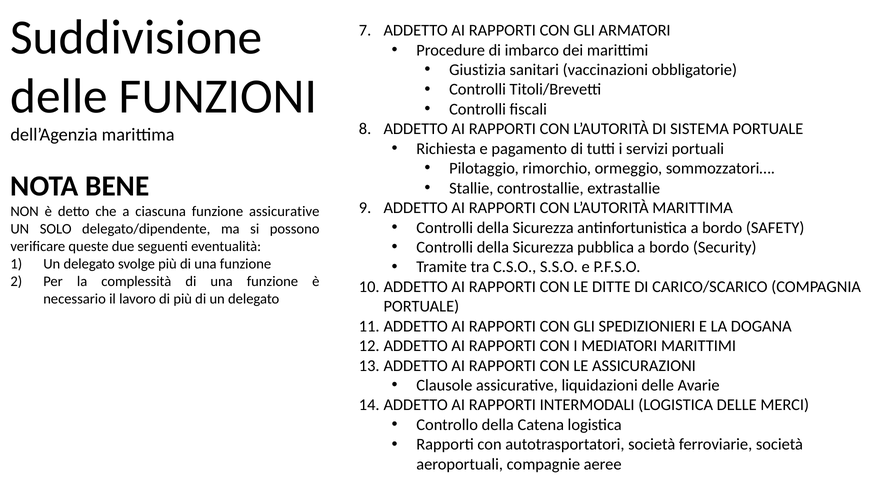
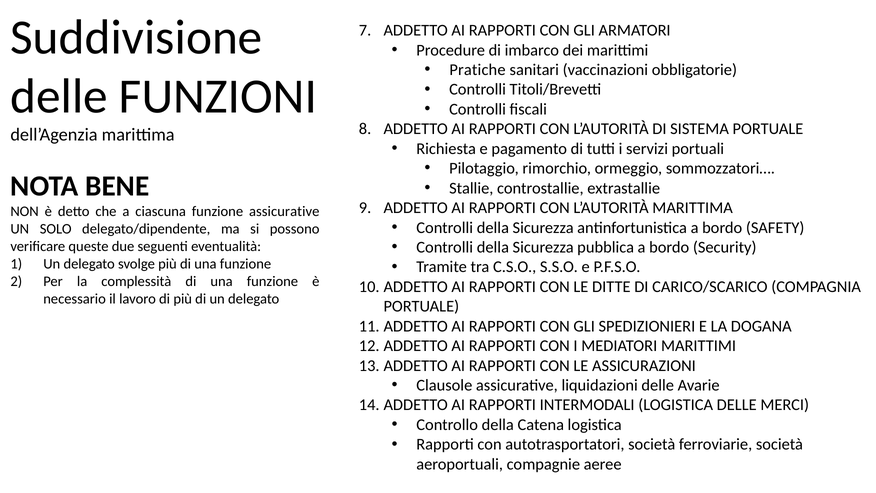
Giustizia: Giustizia -> Pratiche
